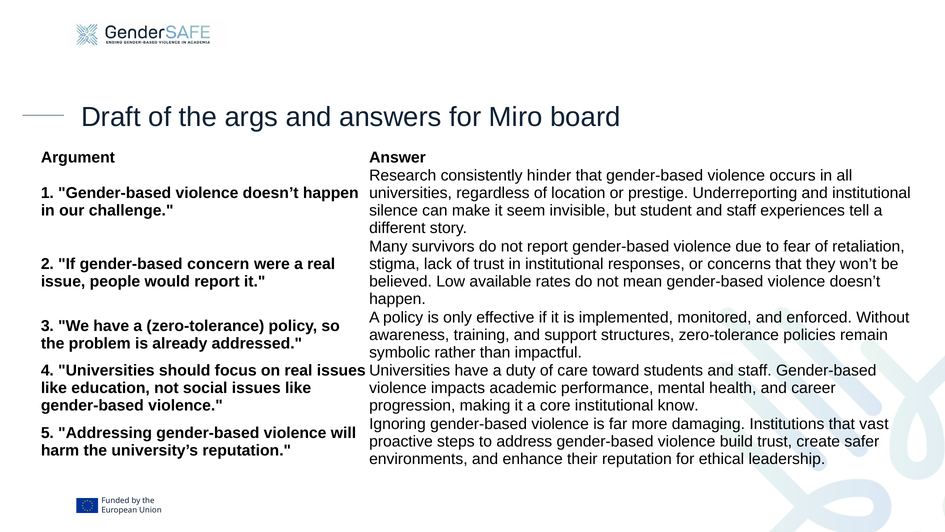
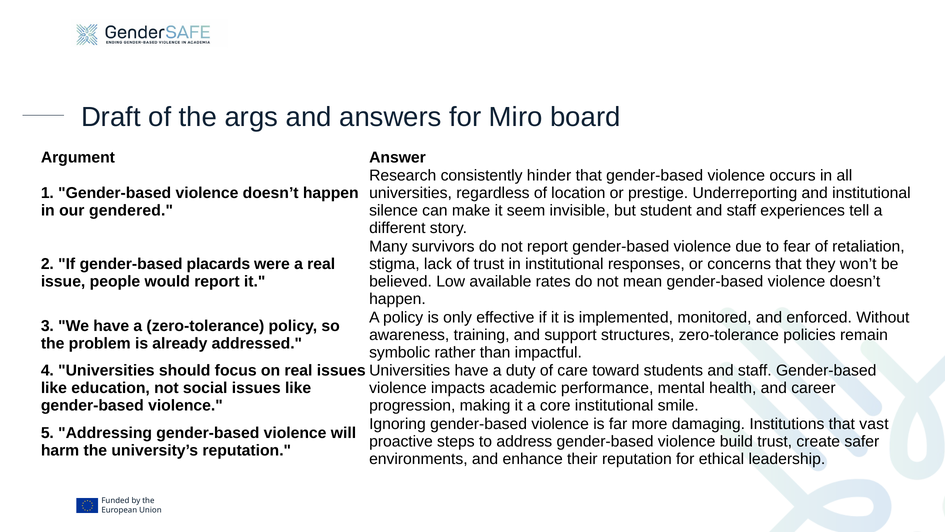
challenge: challenge -> gendered
concern: concern -> placards
know: know -> smile
